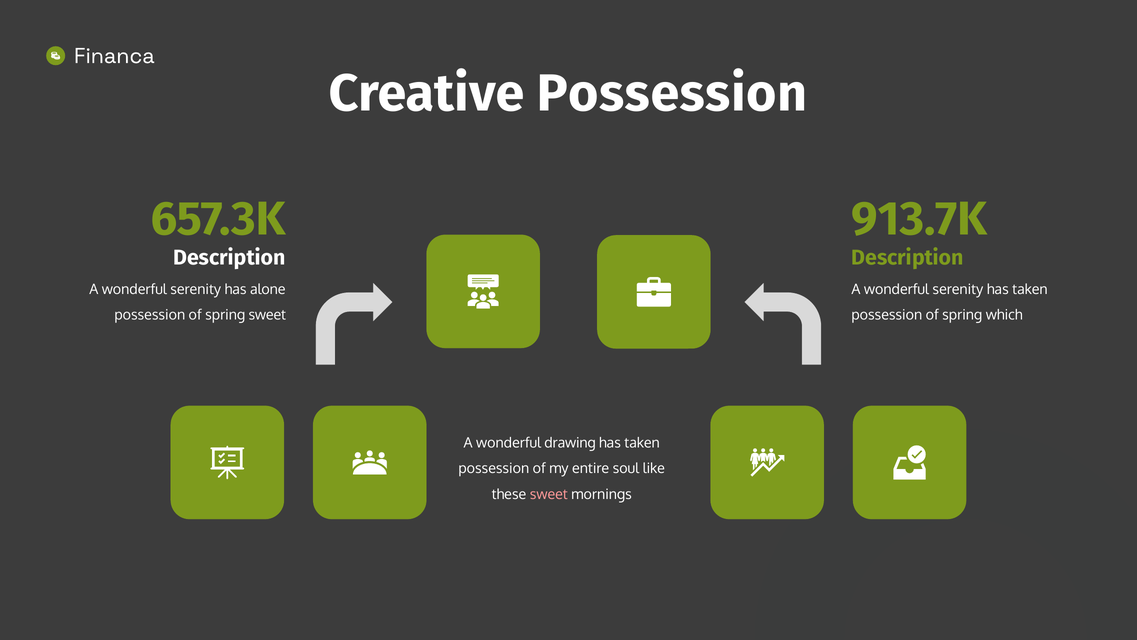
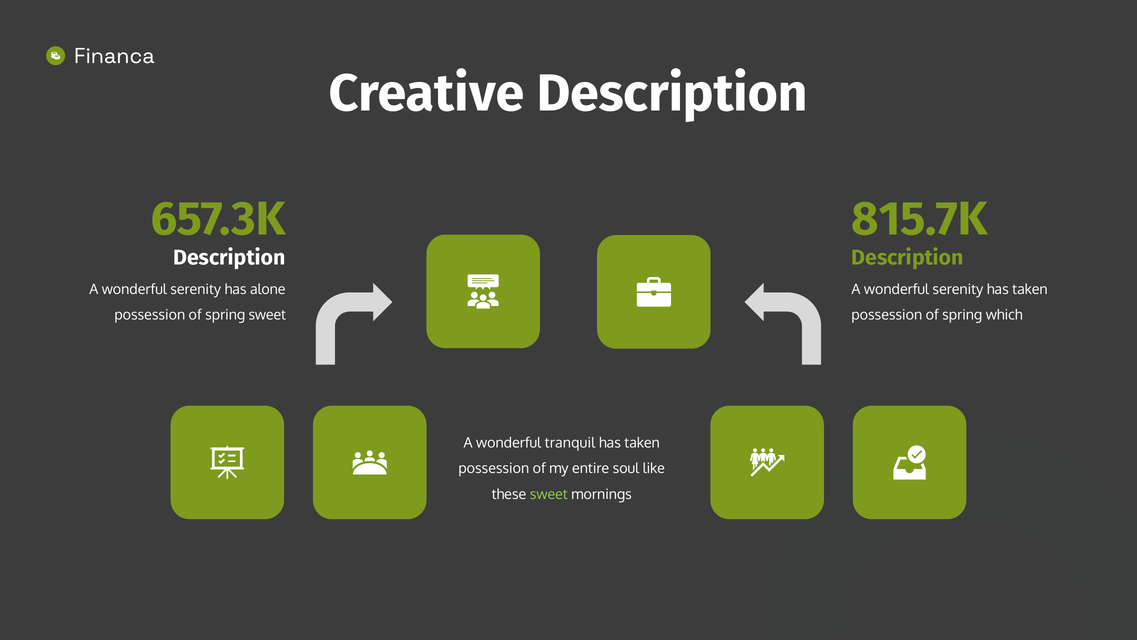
Creative Possession: Possession -> Description
913.7K: 913.7K -> 815.7K
drawing: drawing -> tranquil
sweet at (549, 494) colour: pink -> light green
